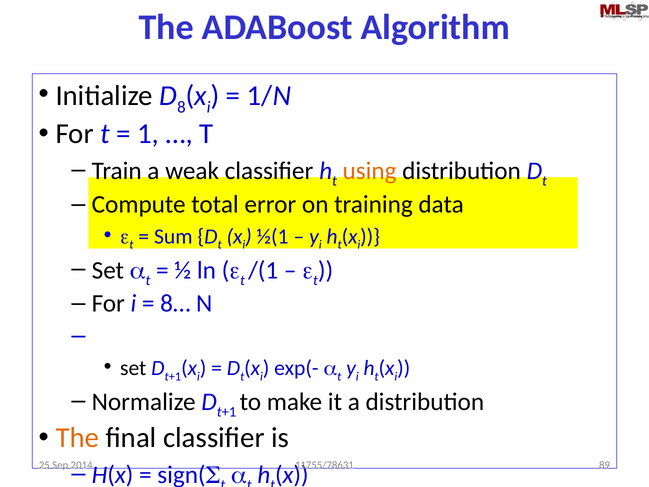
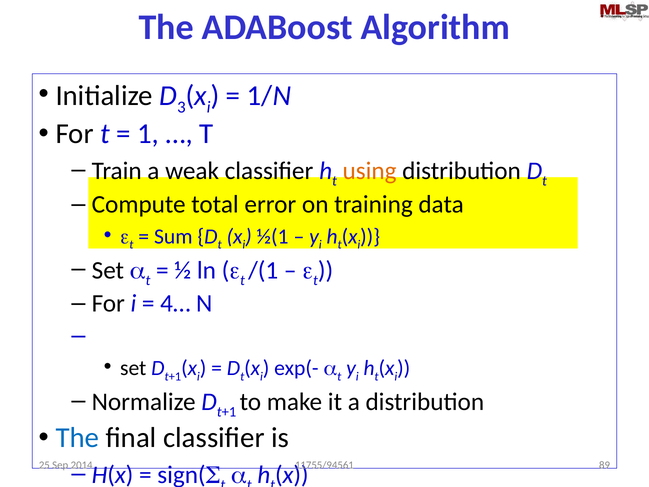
8: 8 -> 3
8…: 8… -> 4…
The at (77, 438) colour: orange -> blue
11755/78631: 11755/78631 -> 11755/94561
